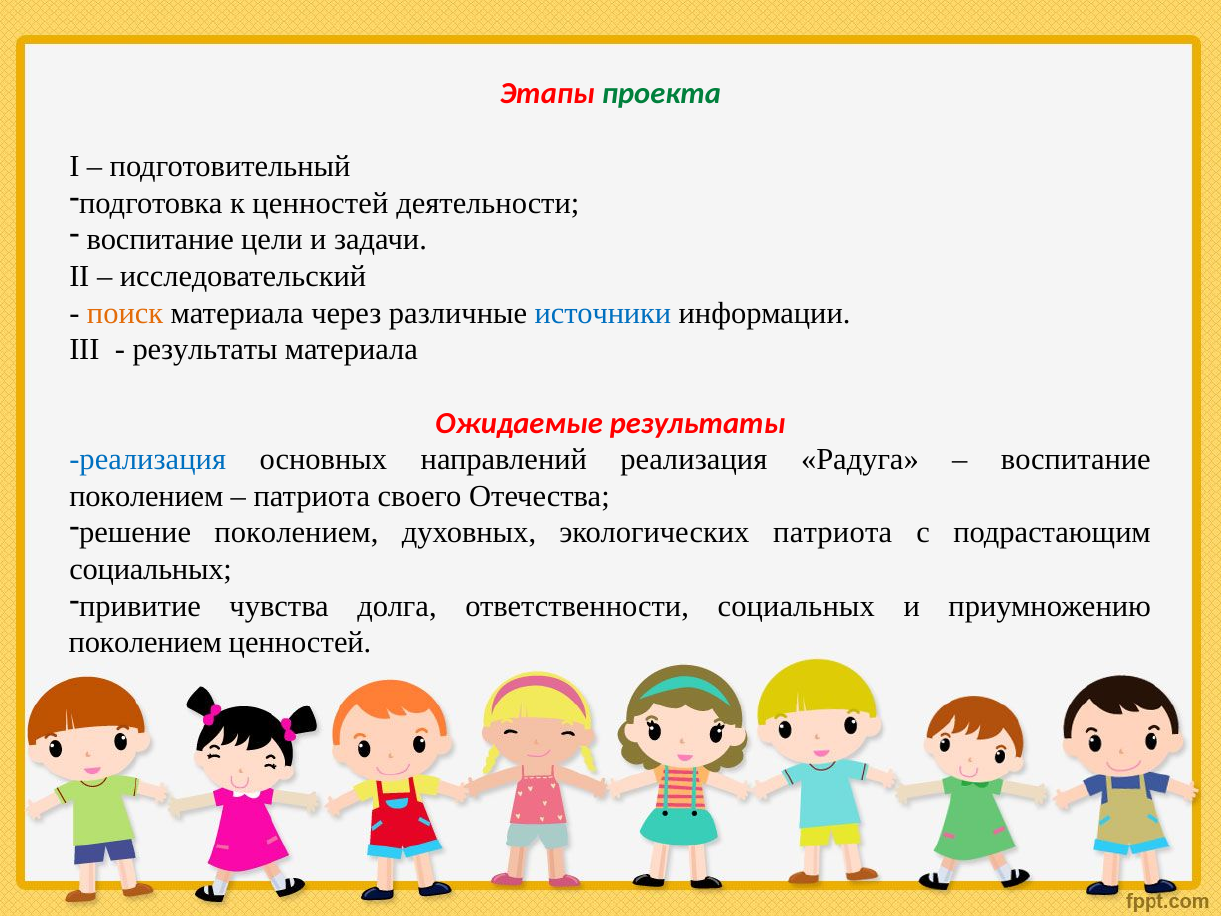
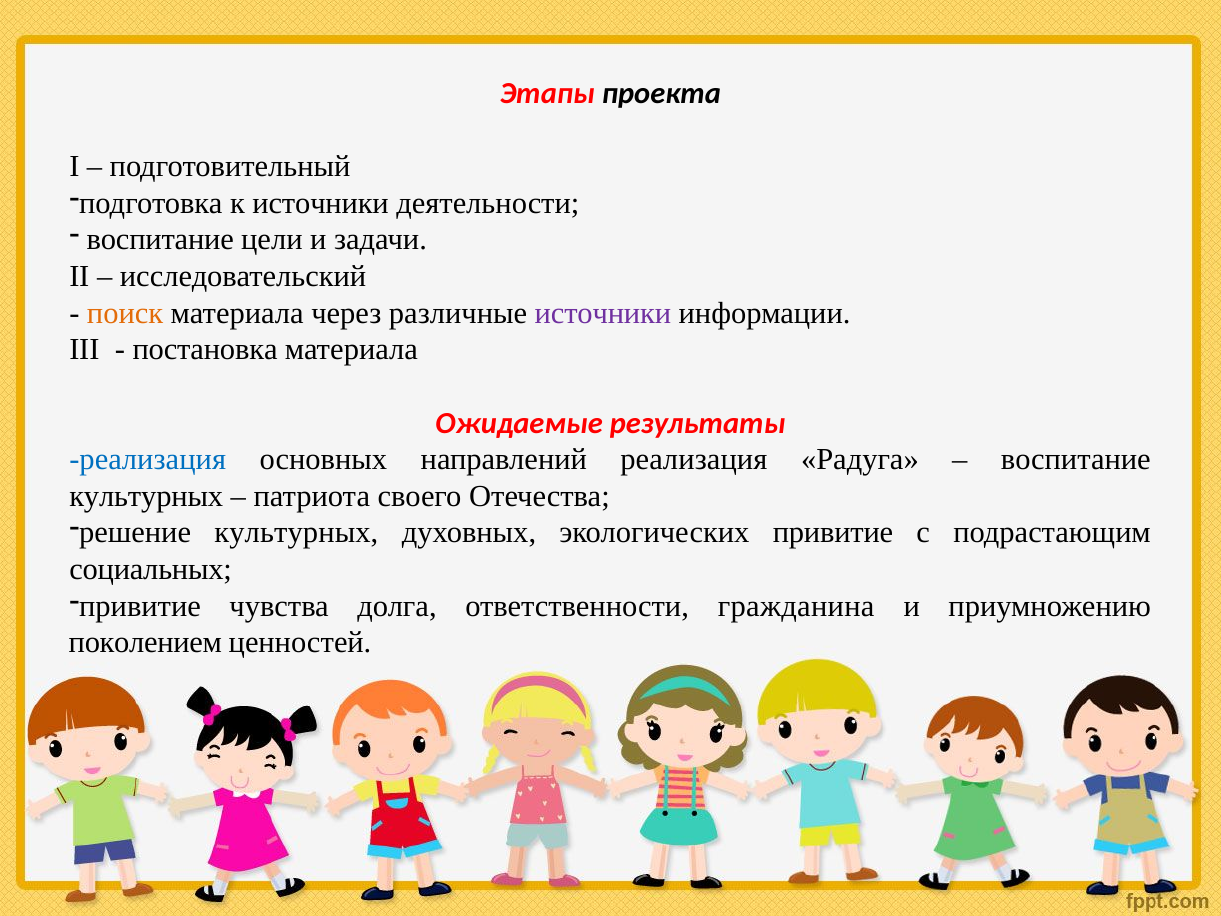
проекта colour: green -> black
к ценностей: ценностей -> источники
источники at (603, 313) colour: blue -> purple
результаты at (205, 350): результаты -> постановка
поколением at (146, 496): поколением -> культурных
решение поколением: поколением -> культурных
экологических патриота: патриота -> привитие
ответственности социальных: социальных -> гражданина
